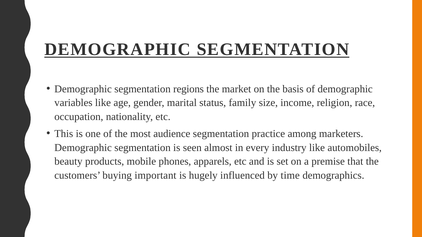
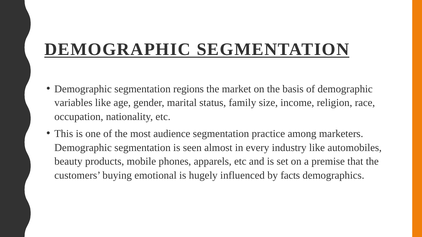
important: important -> emotional
time: time -> facts
